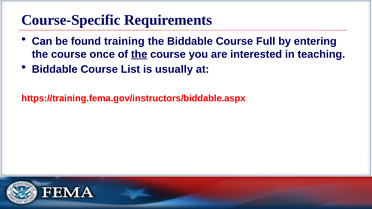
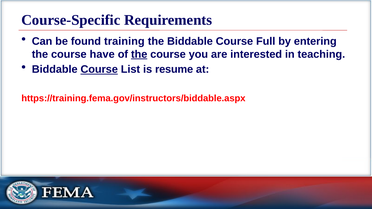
once: once -> have
Course at (99, 69) underline: none -> present
usually: usually -> resume
